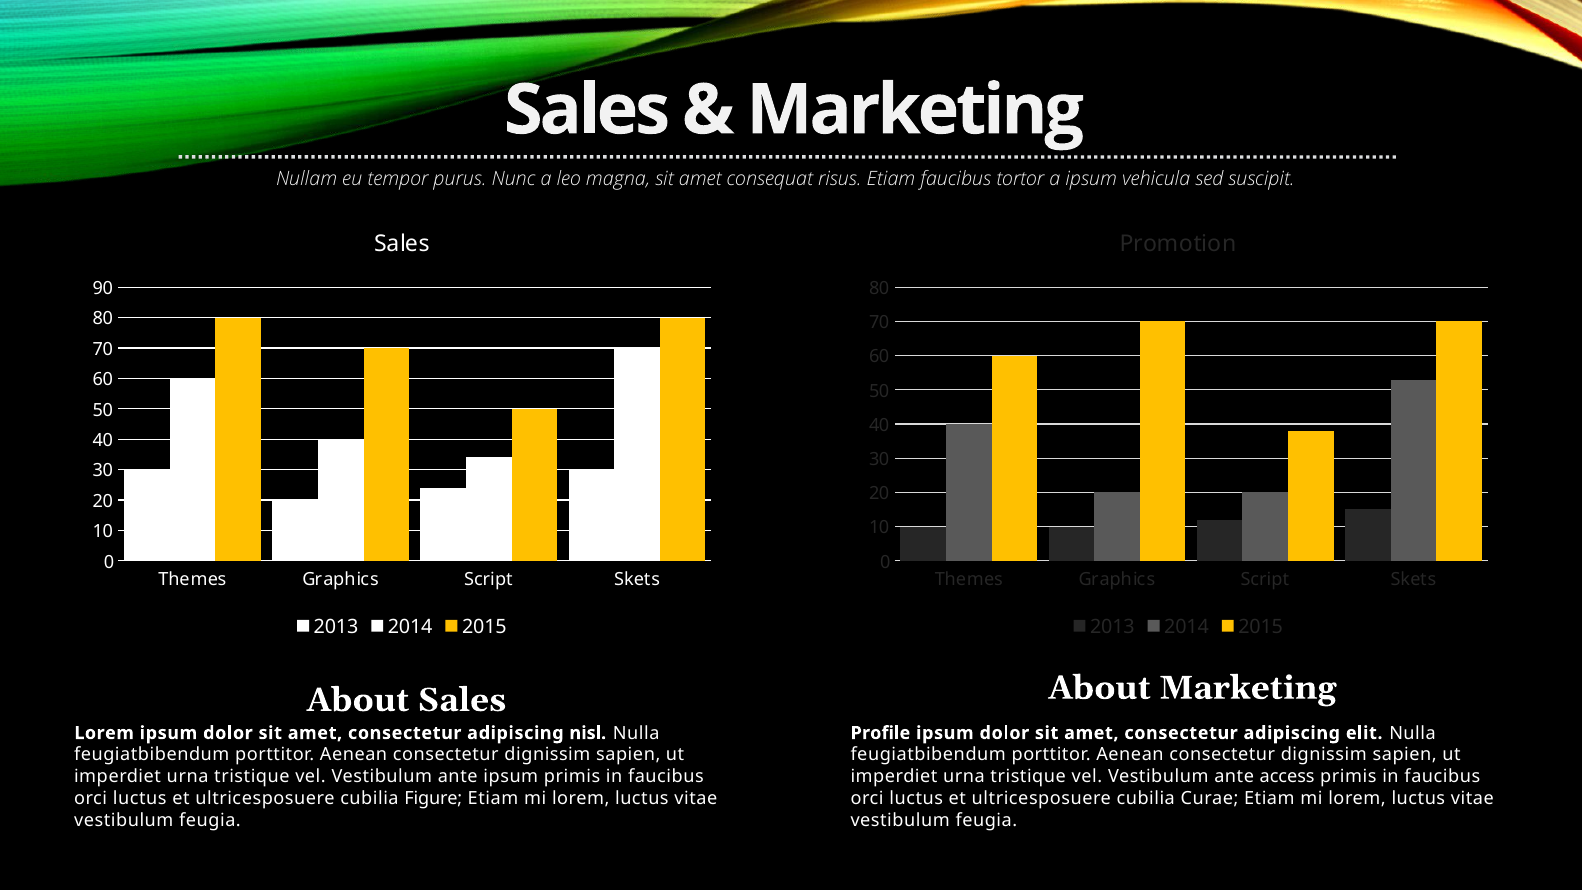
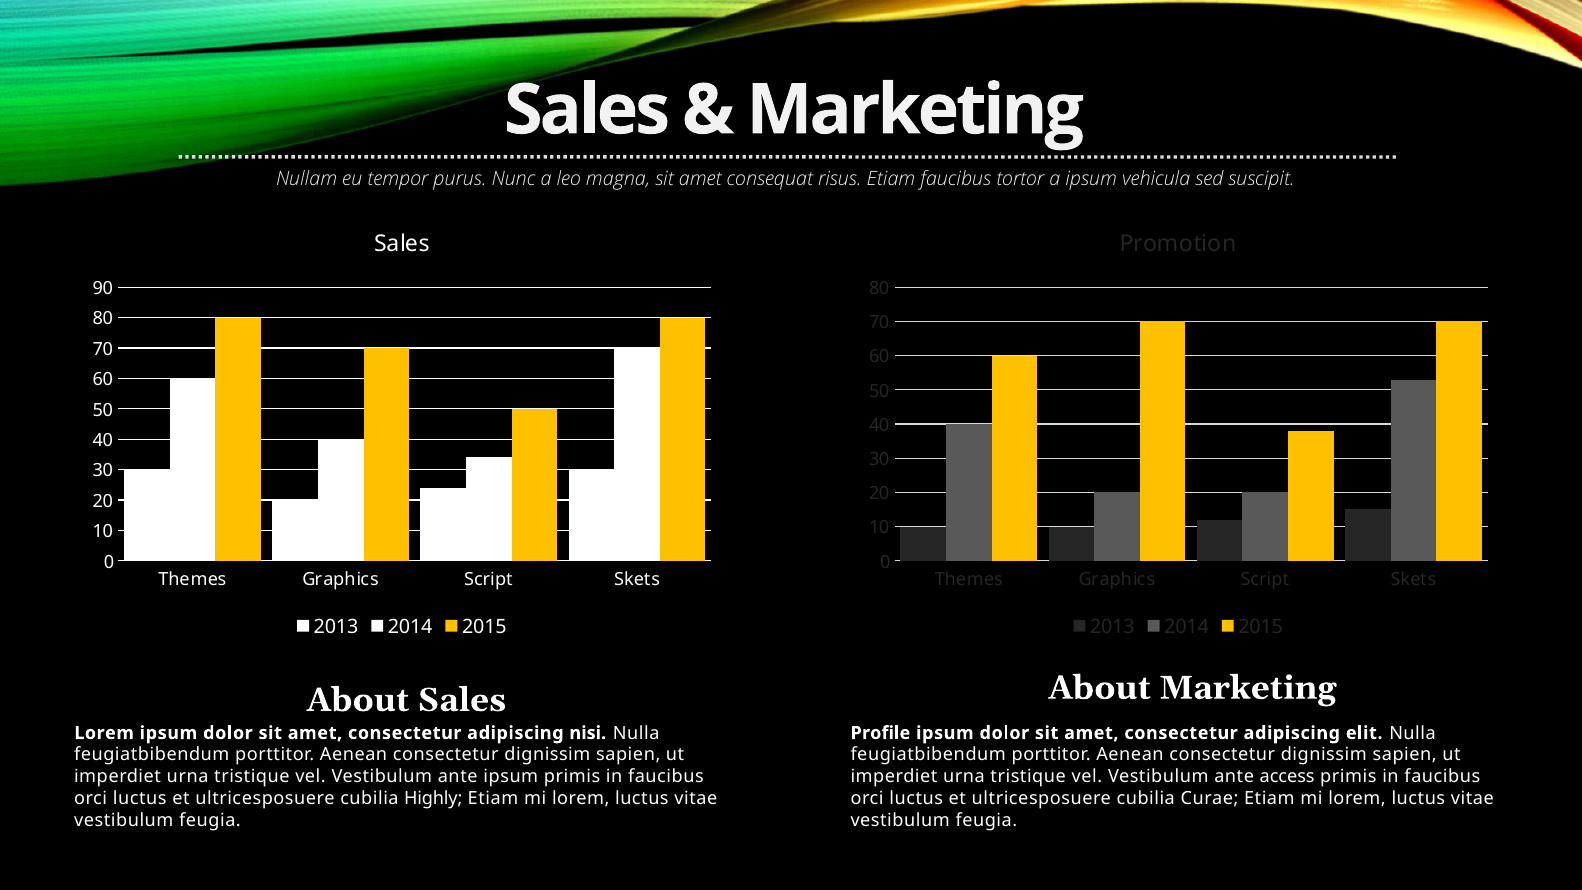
nisl: nisl -> nisi
Figure: Figure -> Highly
